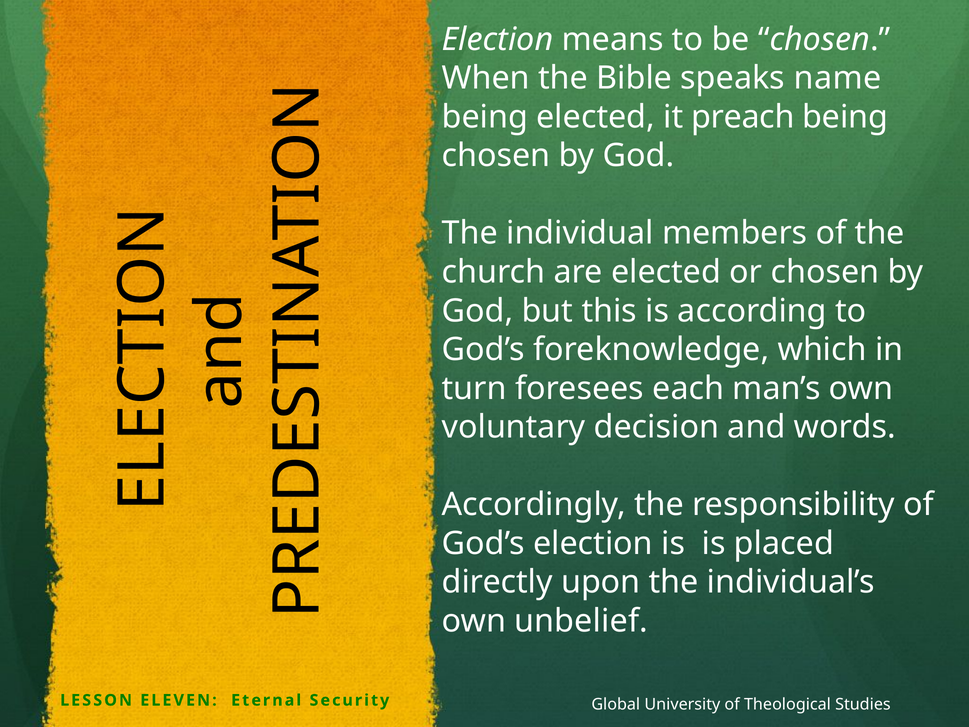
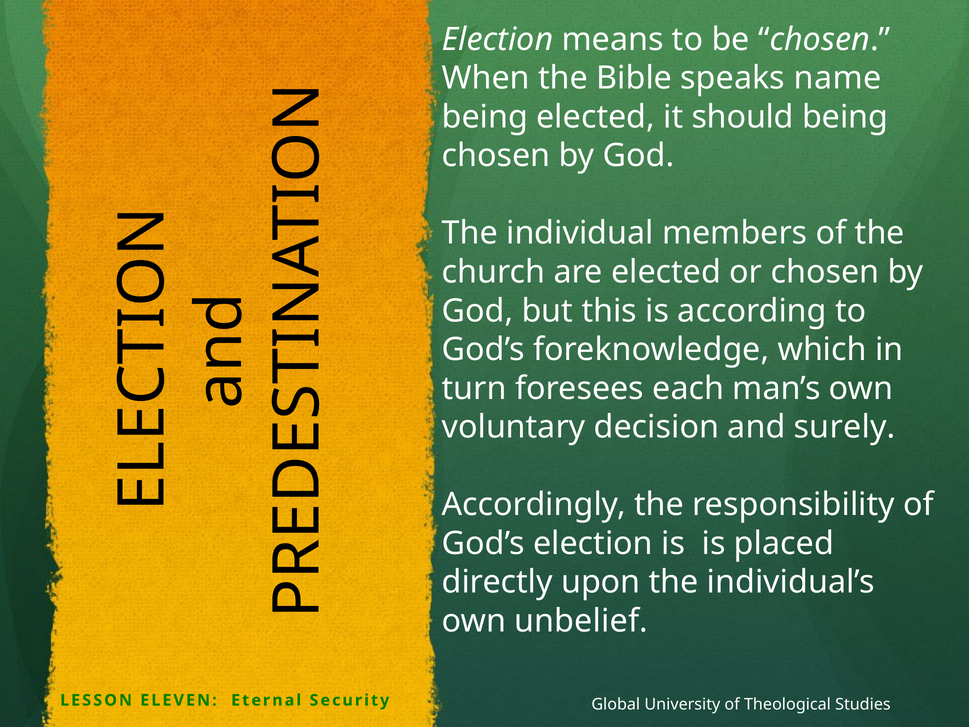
preach: preach -> should
words: words -> surely
